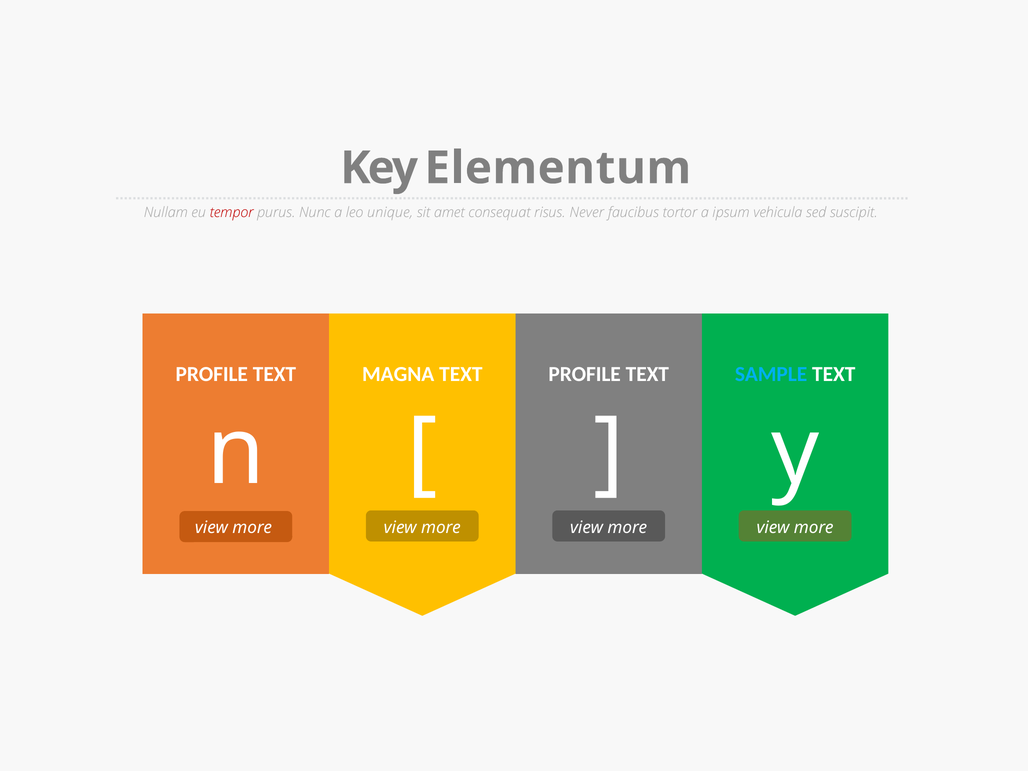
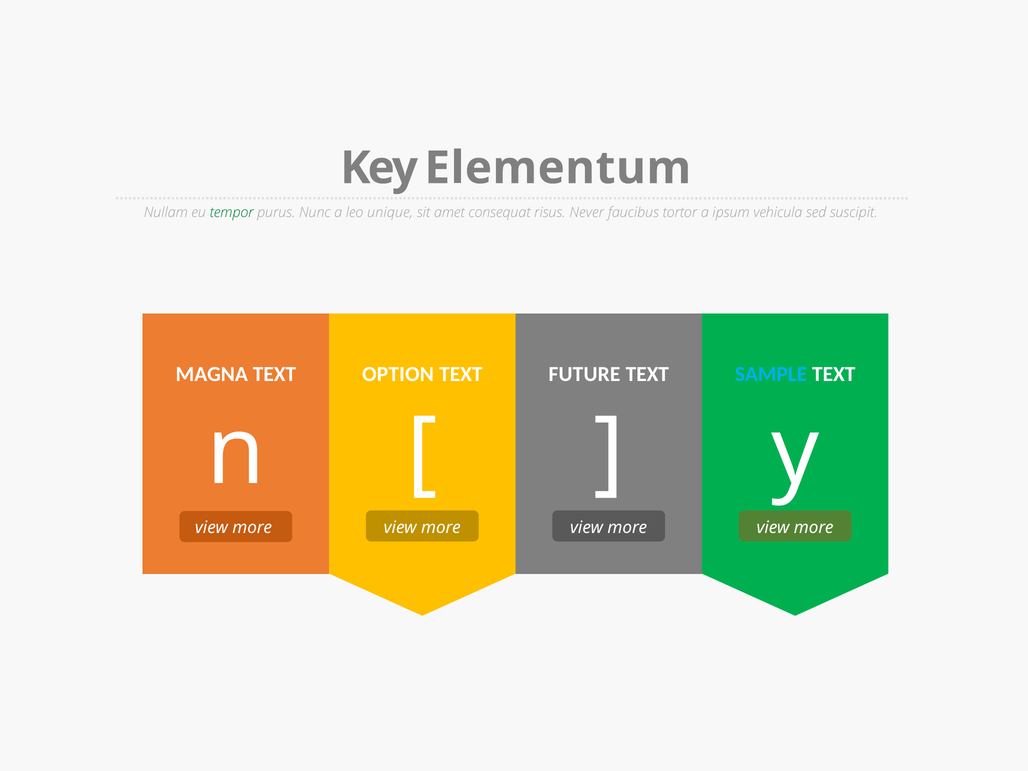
tempor colour: red -> green
PROFILE at (212, 374): PROFILE -> MAGNA
MAGNA: MAGNA -> OPTION
TEXT PROFILE: PROFILE -> FUTURE
